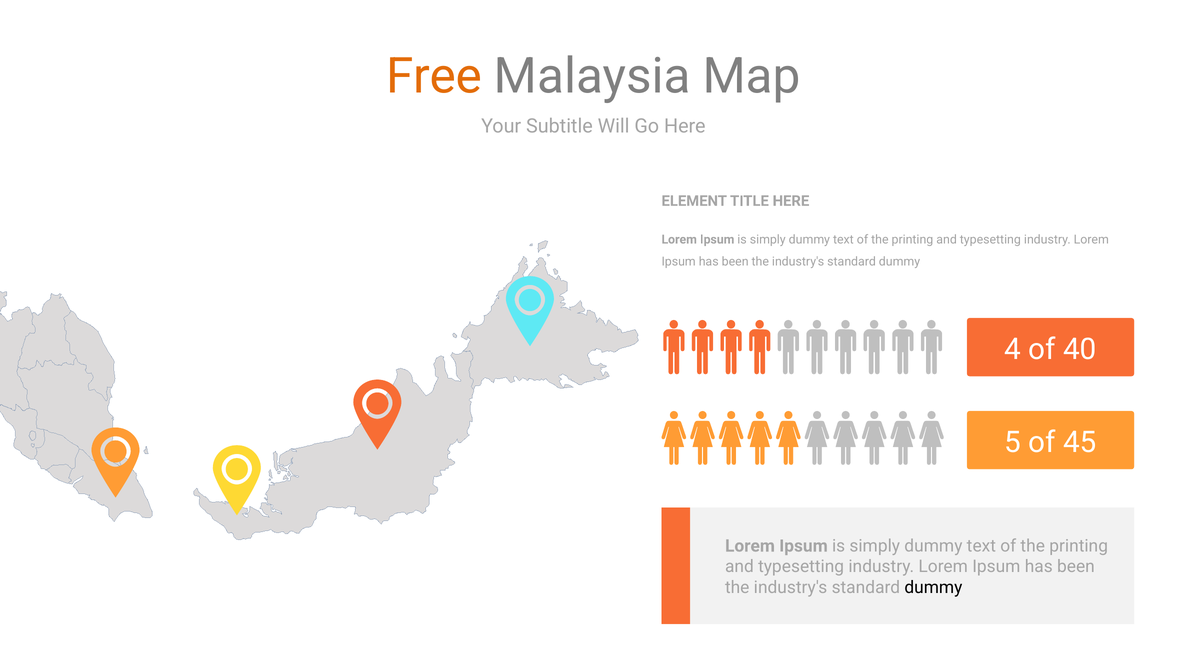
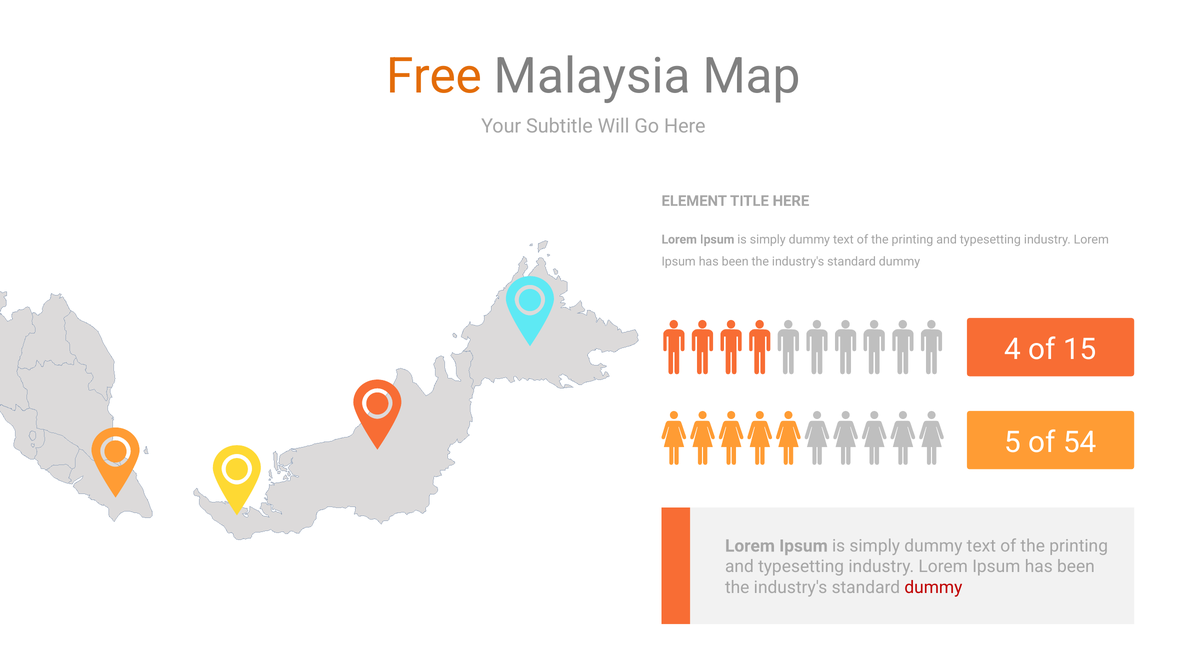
40: 40 -> 15
45: 45 -> 54
dummy at (933, 587) colour: black -> red
